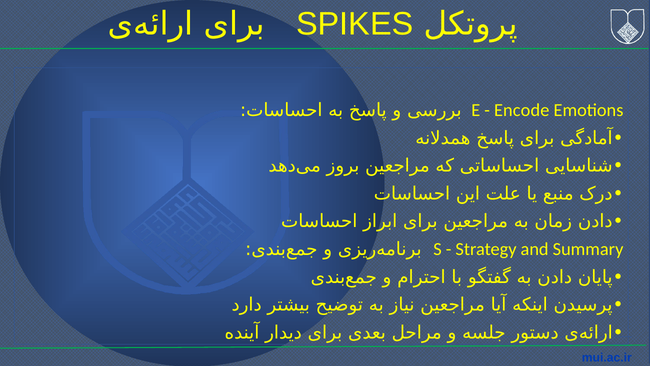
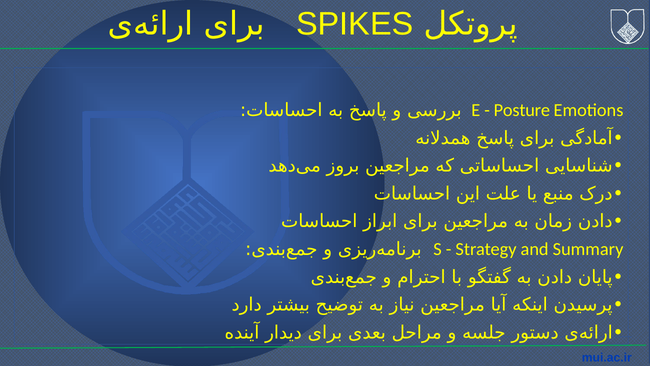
Encode: Encode -> Posture
